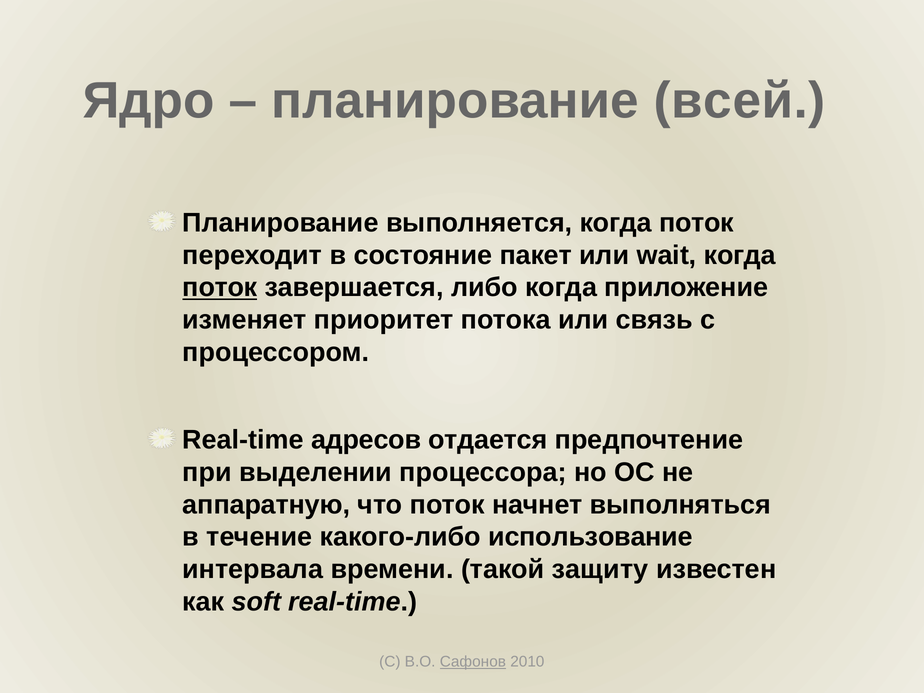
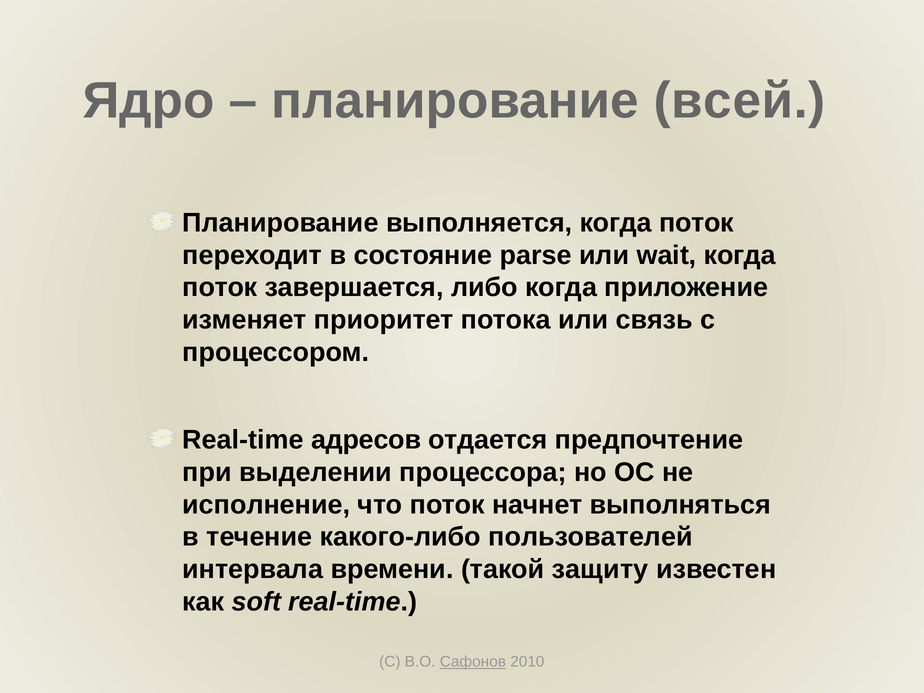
пакет: пакет -> parse
поток at (220, 288) underline: present -> none
аппаратную: аппаратную -> исполнение
использование: использование -> пользователей
